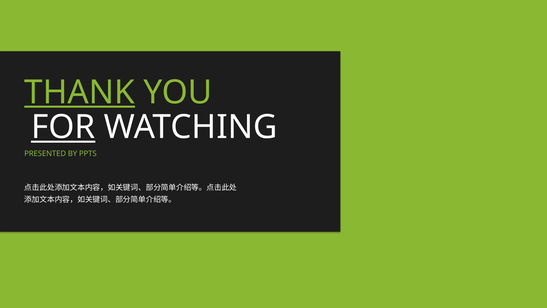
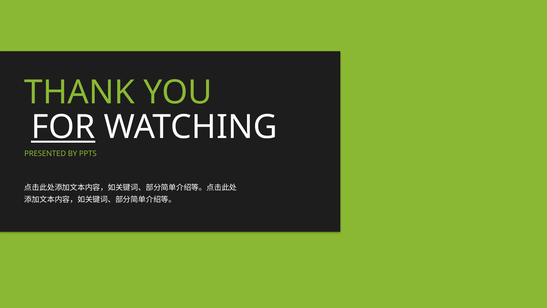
THANK underline: present -> none
